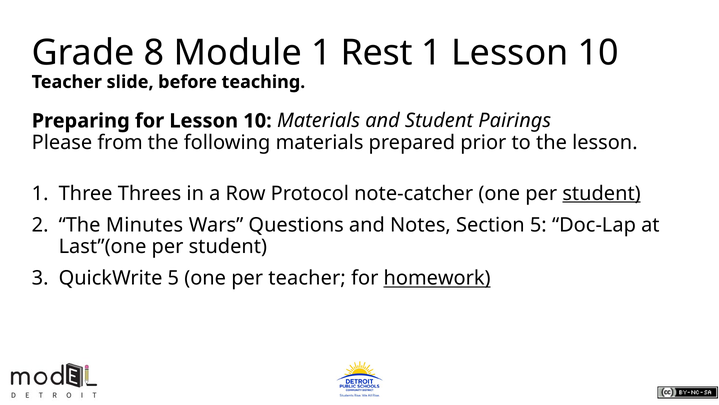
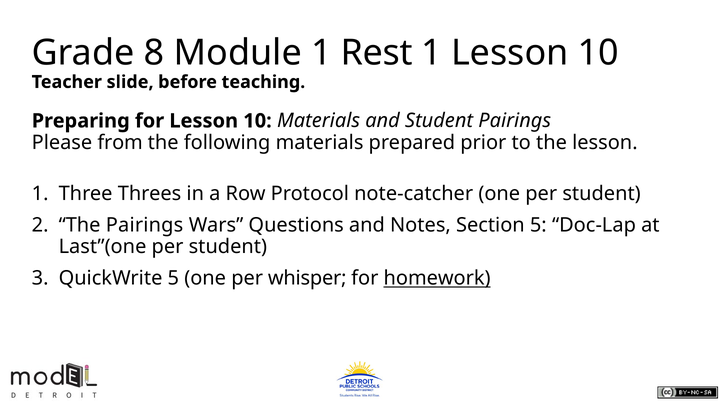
student at (602, 193) underline: present -> none
The Minutes: Minutes -> Pairings
per teacher: teacher -> whisper
